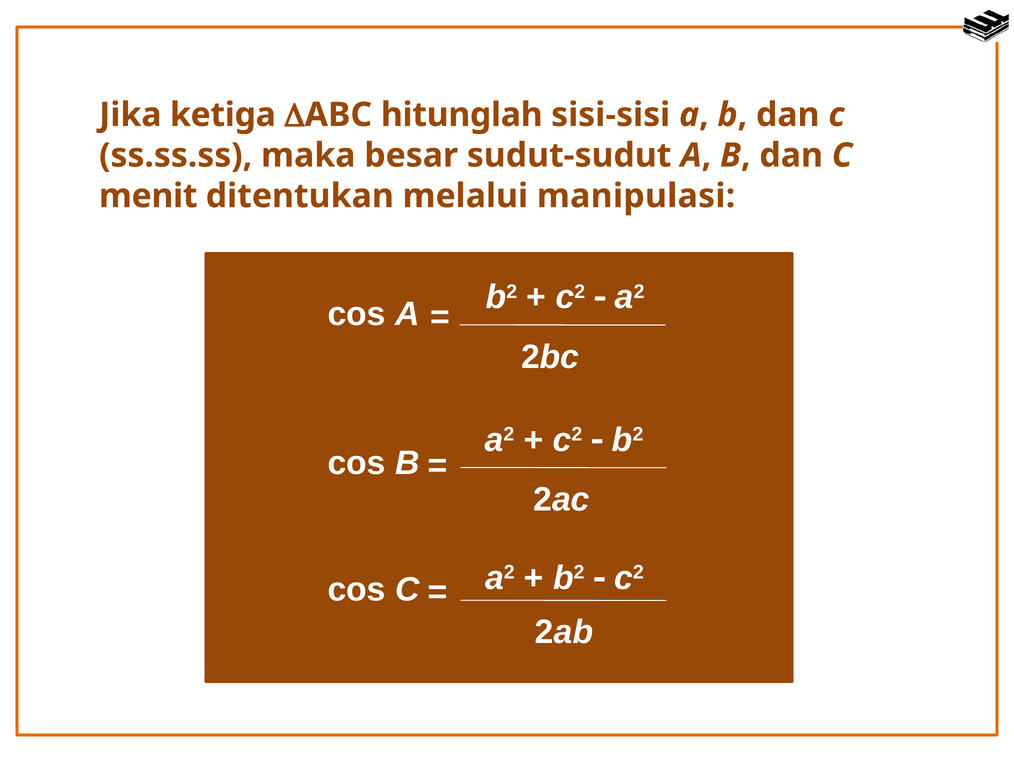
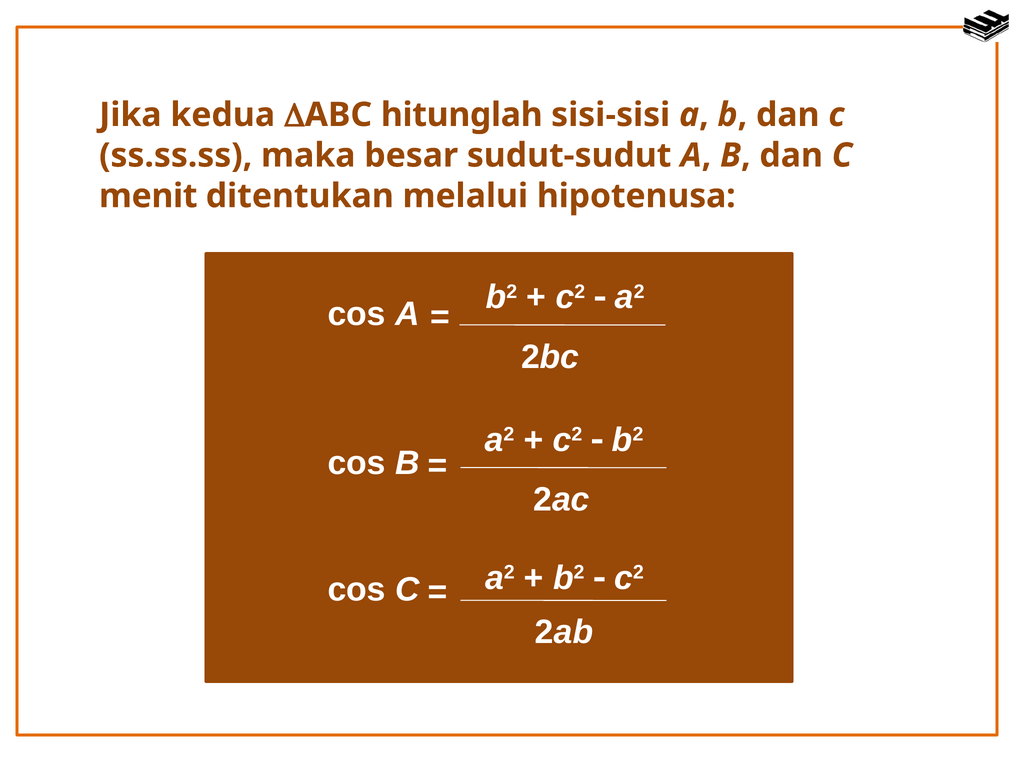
ketiga: ketiga -> kedua
manipulasi: manipulasi -> hipotenusa
